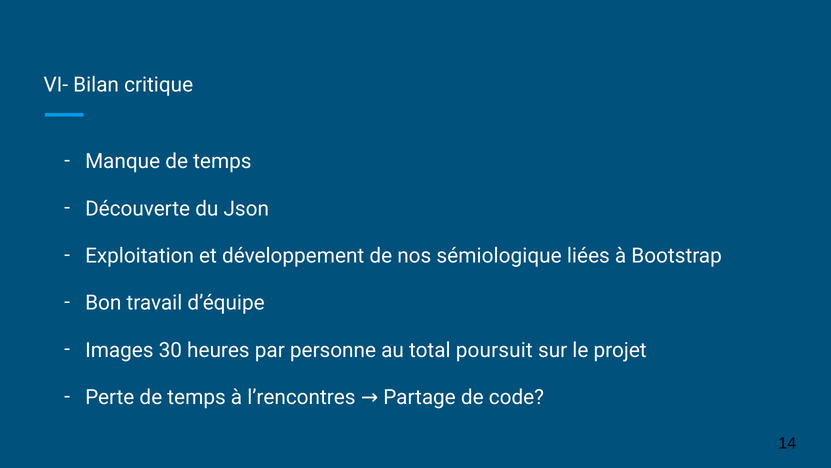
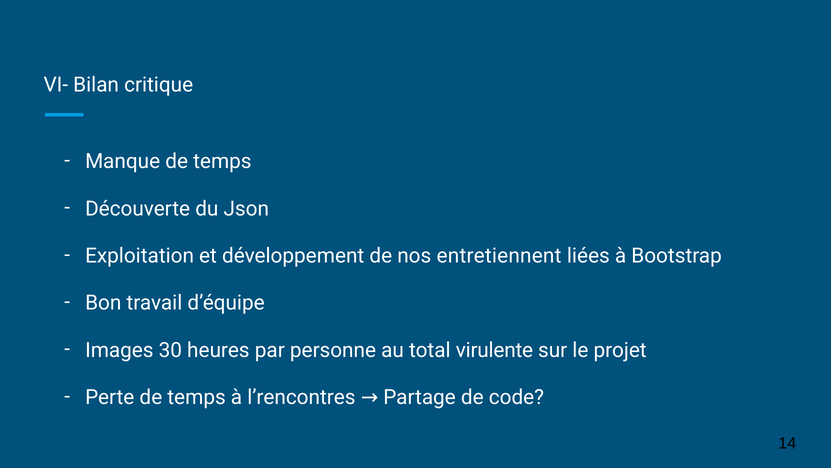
sémiologique: sémiologique -> entretiennent
poursuit: poursuit -> virulente
